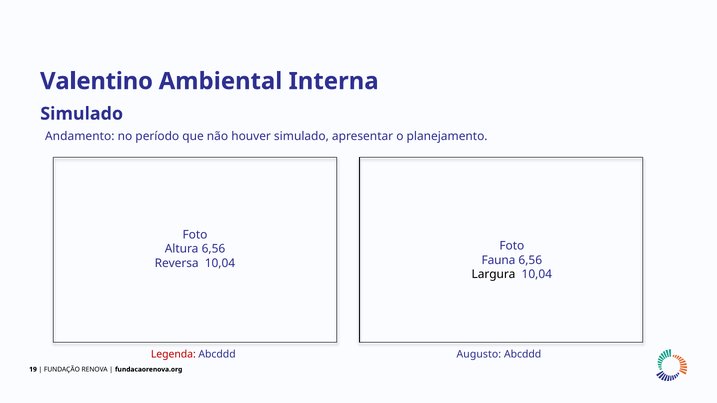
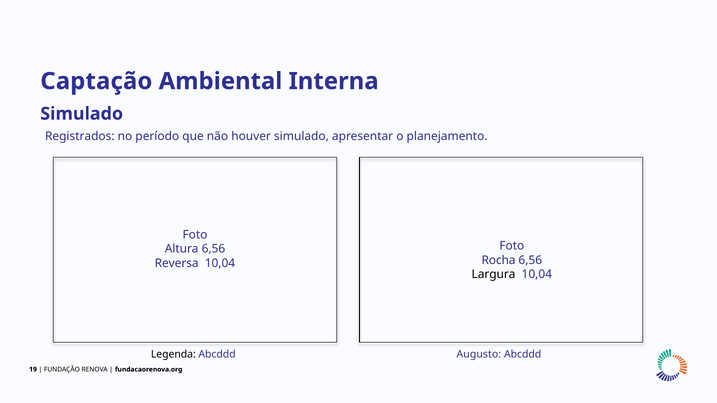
Valentino: Valentino -> Captação
Andamento: Andamento -> Registrados
Fauna: Fauna -> Rocha
Legenda colour: red -> black
